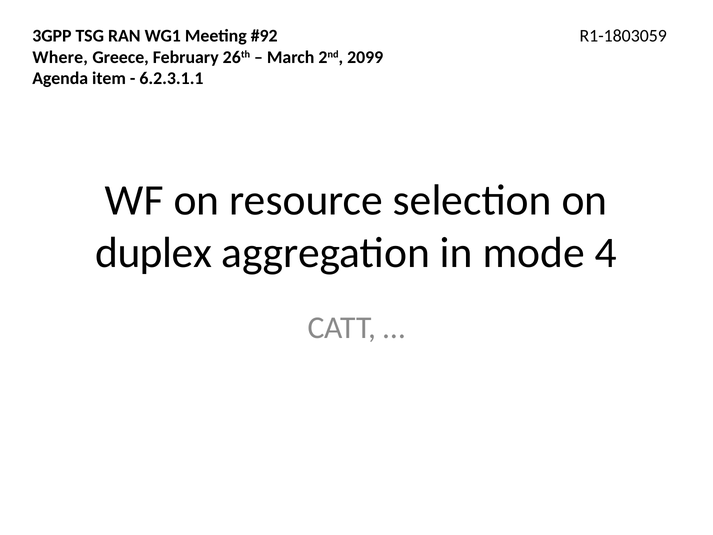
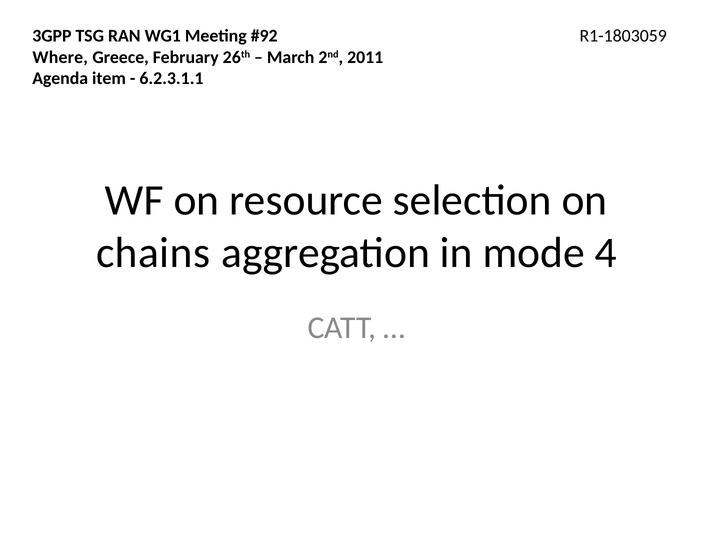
2099: 2099 -> 2011
duplex: duplex -> chains
